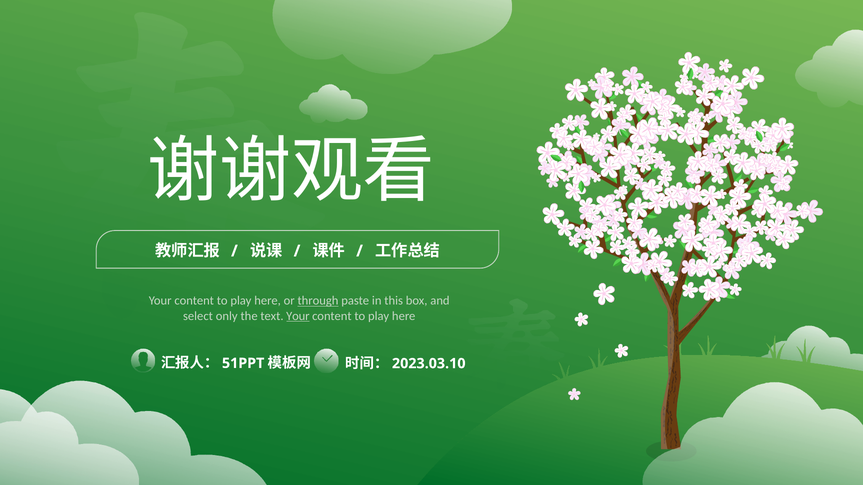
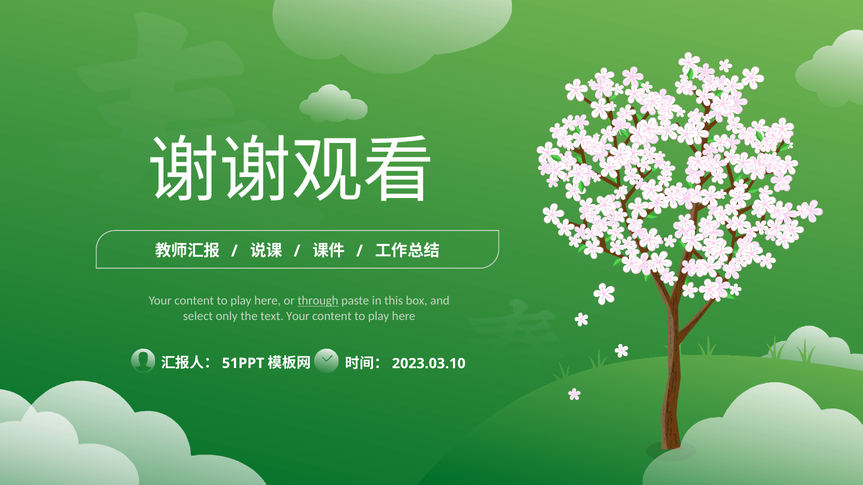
Your at (298, 316) underline: present -> none
